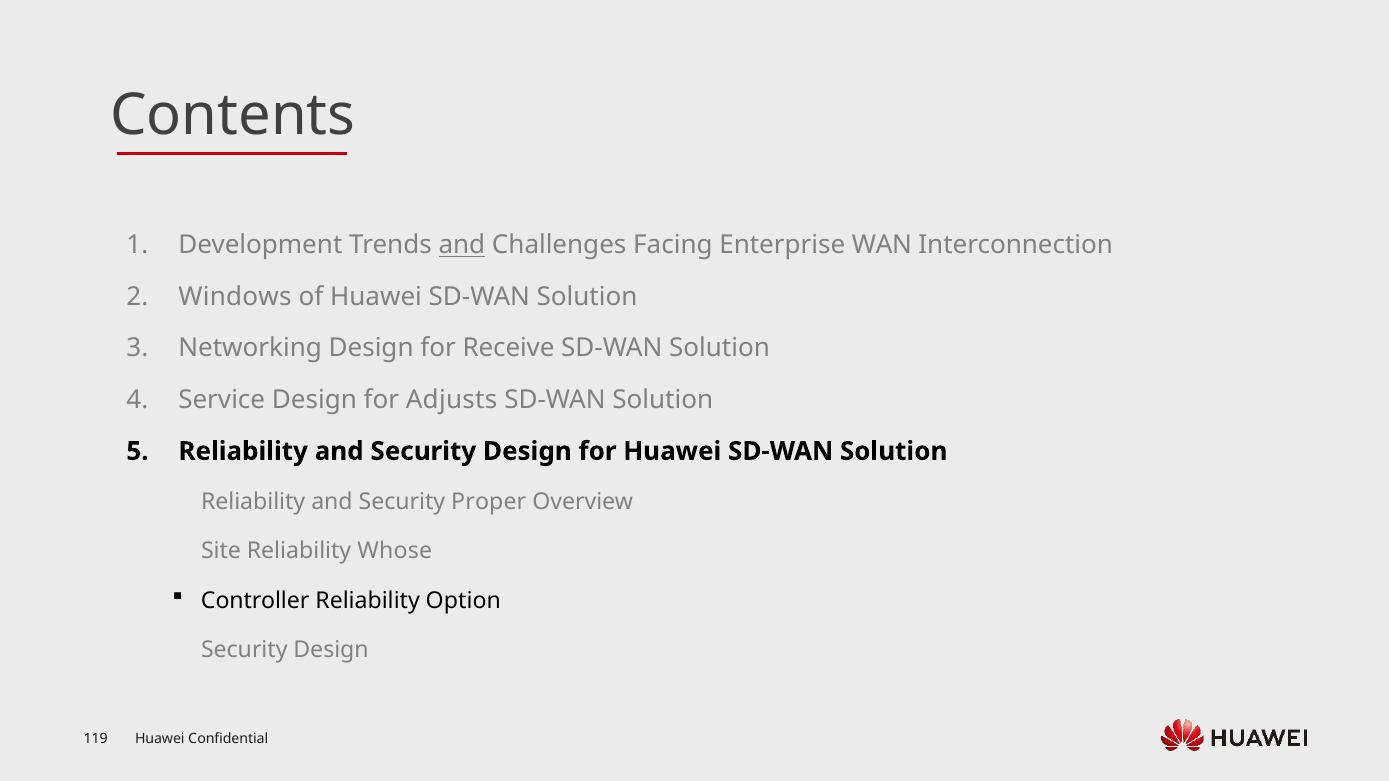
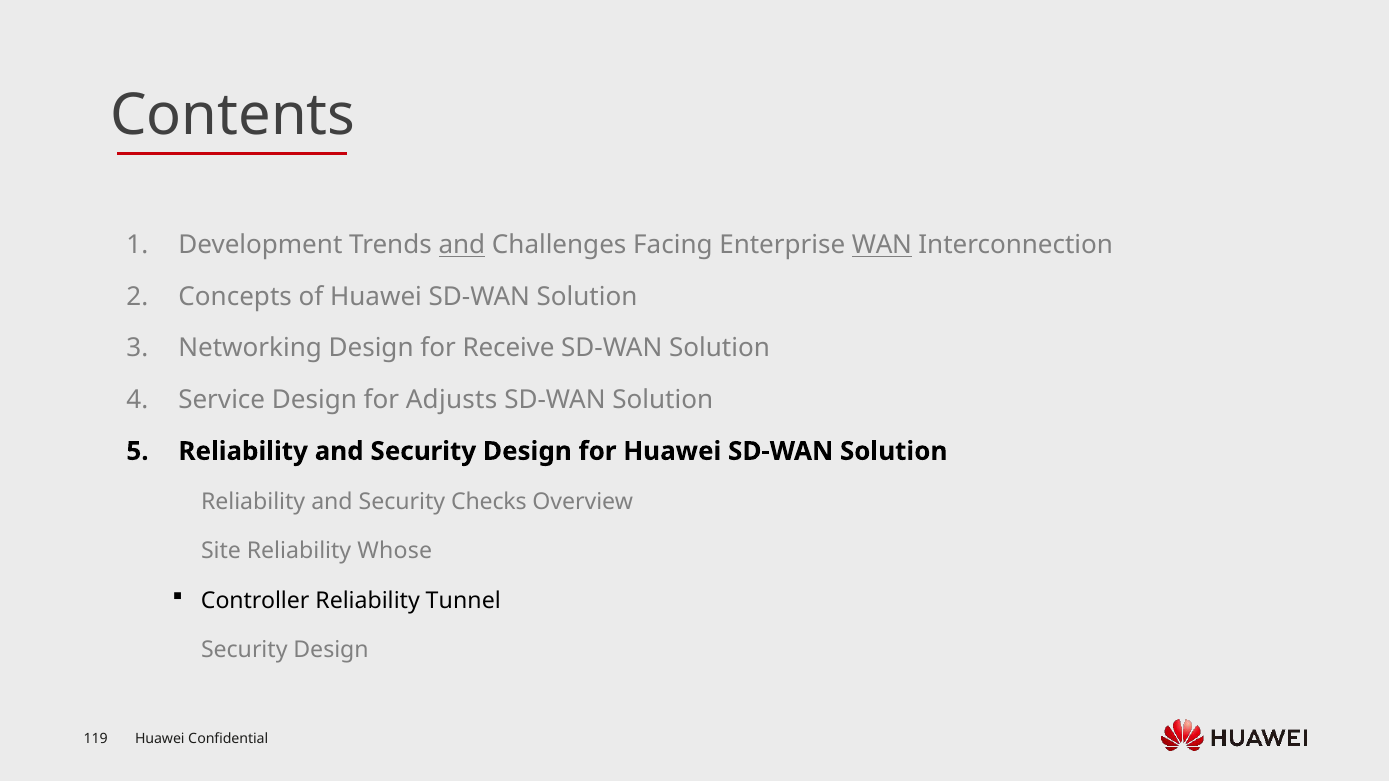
WAN underline: none -> present
Windows: Windows -> Concepts
Proper: Proper -> Checks
Option: Option -> Tunnel
